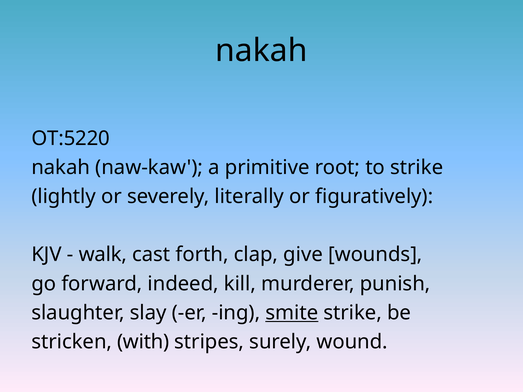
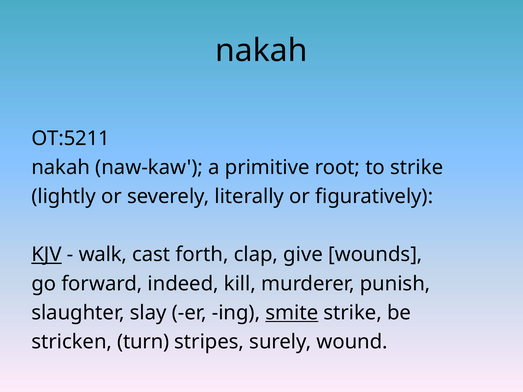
OT:5220: OT:5220 -> OT:5211
KJV underline: none -> present
with: with -> turn
